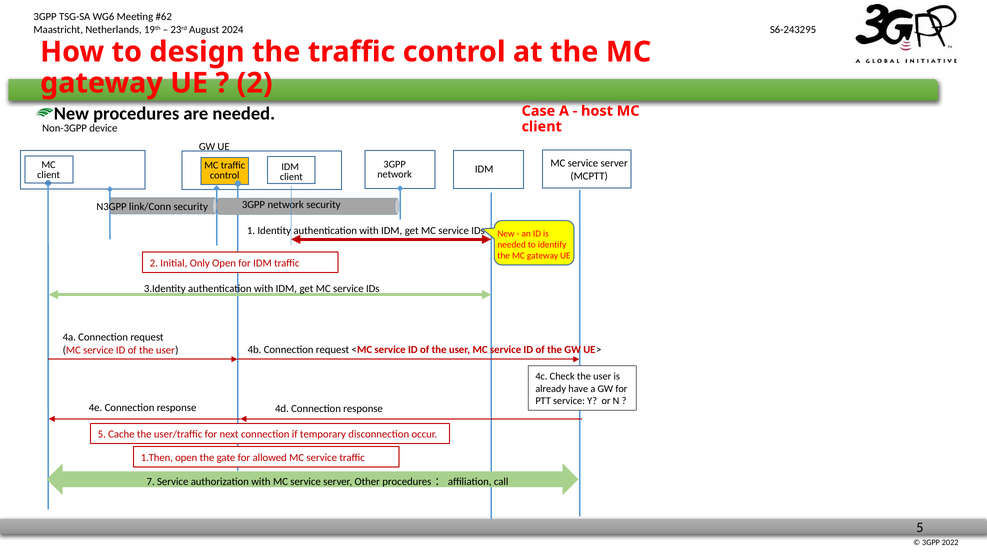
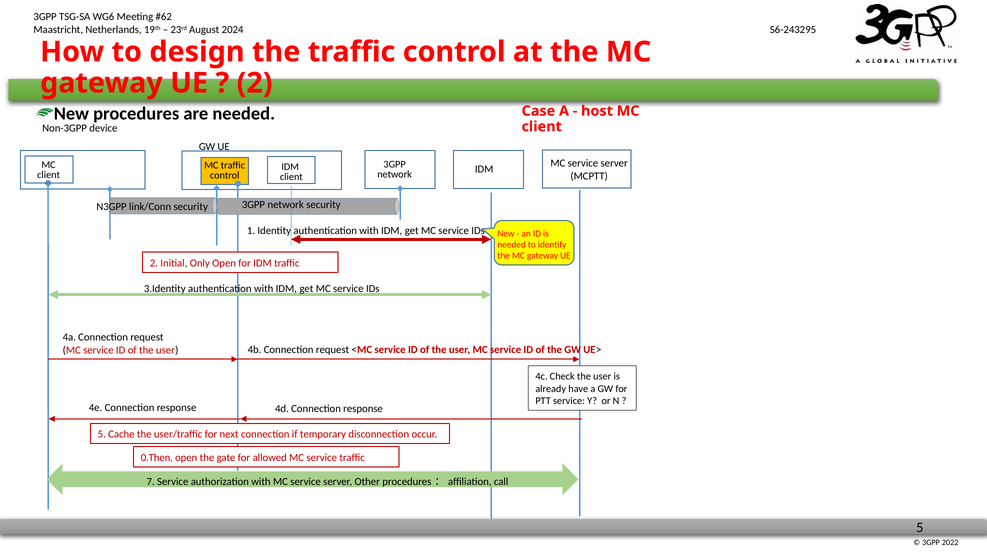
1.Then: 1.Then -> 0.Then
